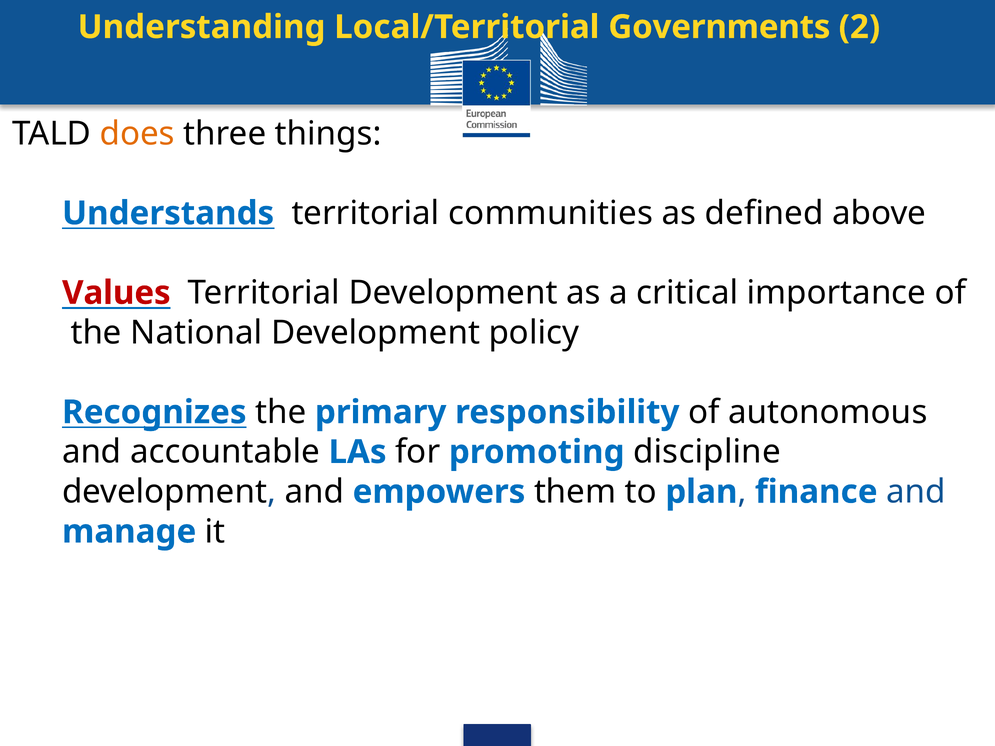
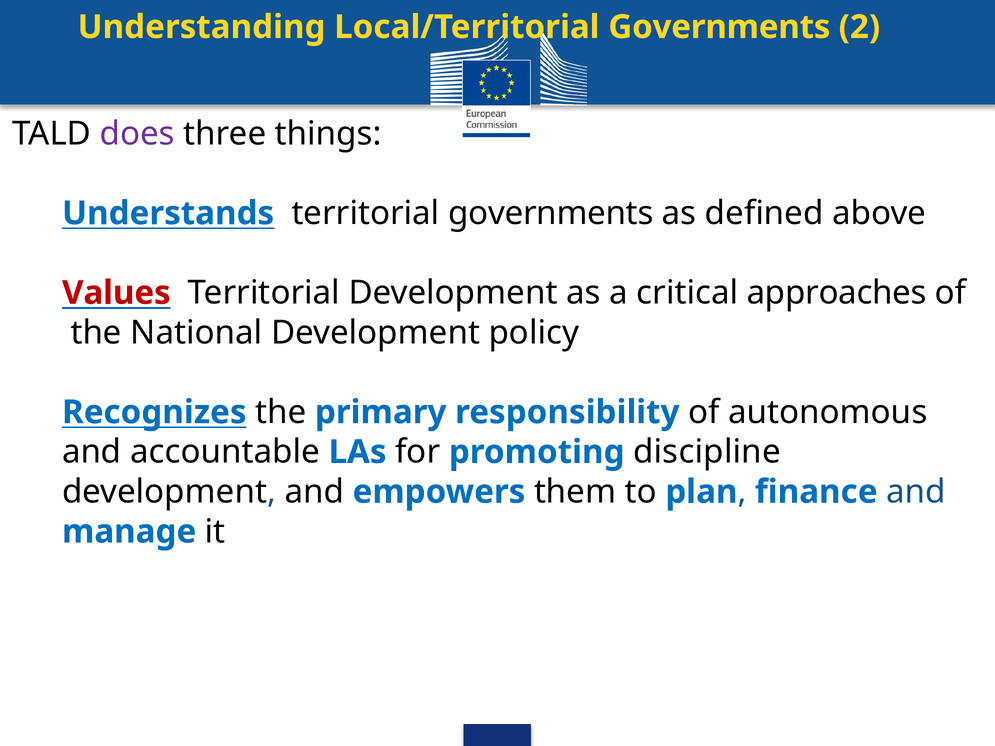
does colour: orange -> purple
territorial communities: communities -> governments
importance: importance -> approaches
